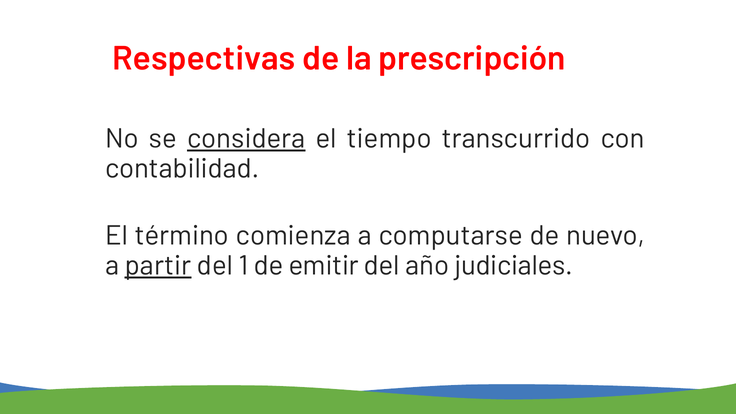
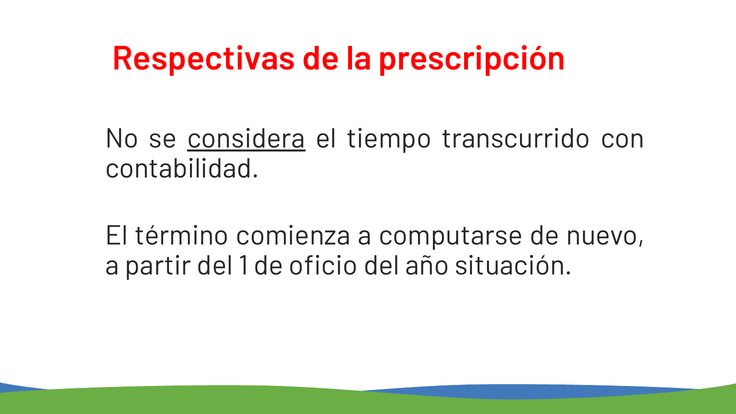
partir underline: present -> none
emitir: emitir -> oficio
judiciales: judiciales -> situación
